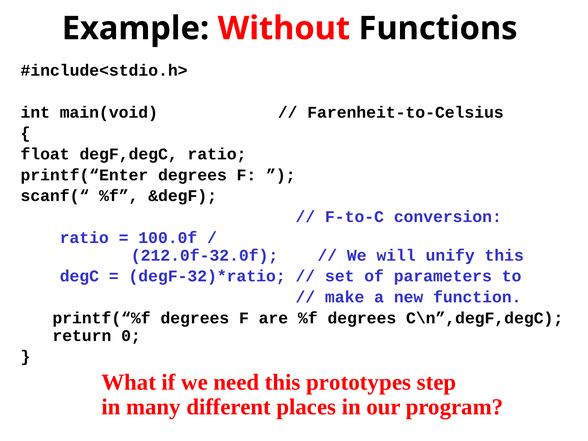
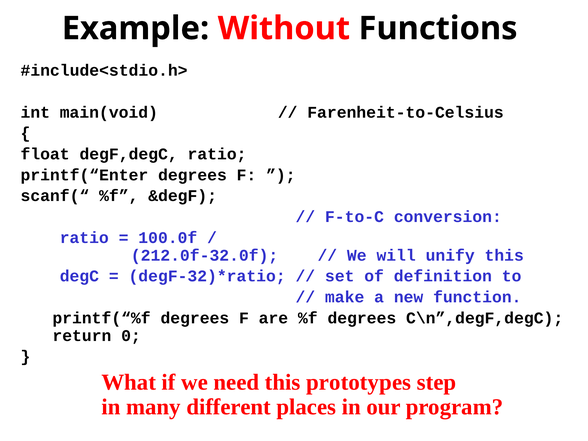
parameters: parameters -> definition
